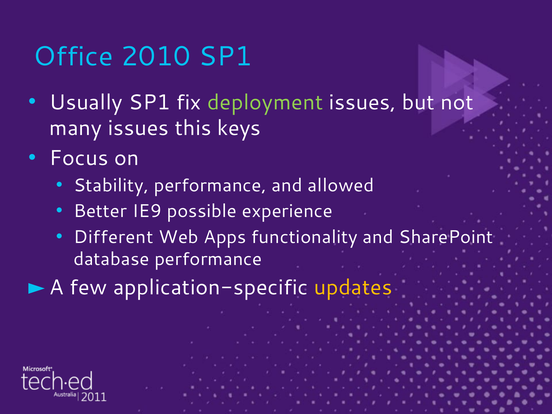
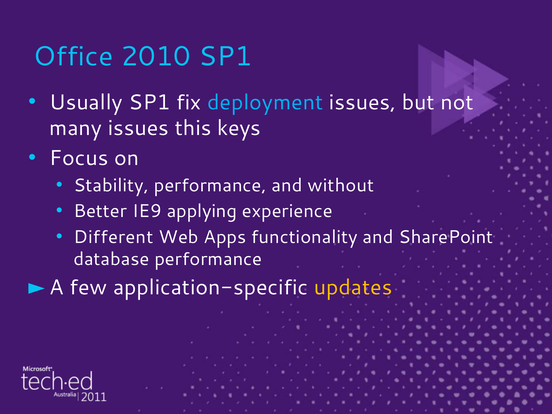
deployment colour: light green -> light blue
allowed: allowed -> without
possible: possible -> applying
